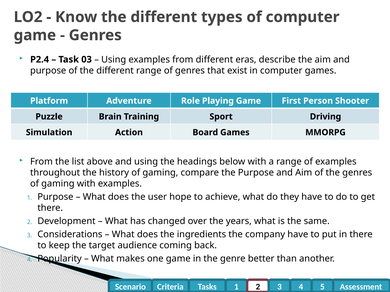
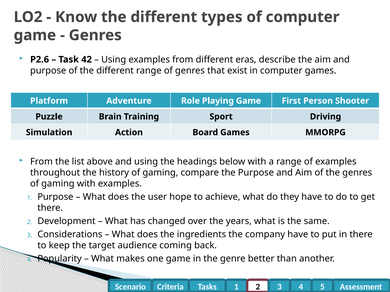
P2.4: P2.4 -> P2.6
03: 03 -> 42
